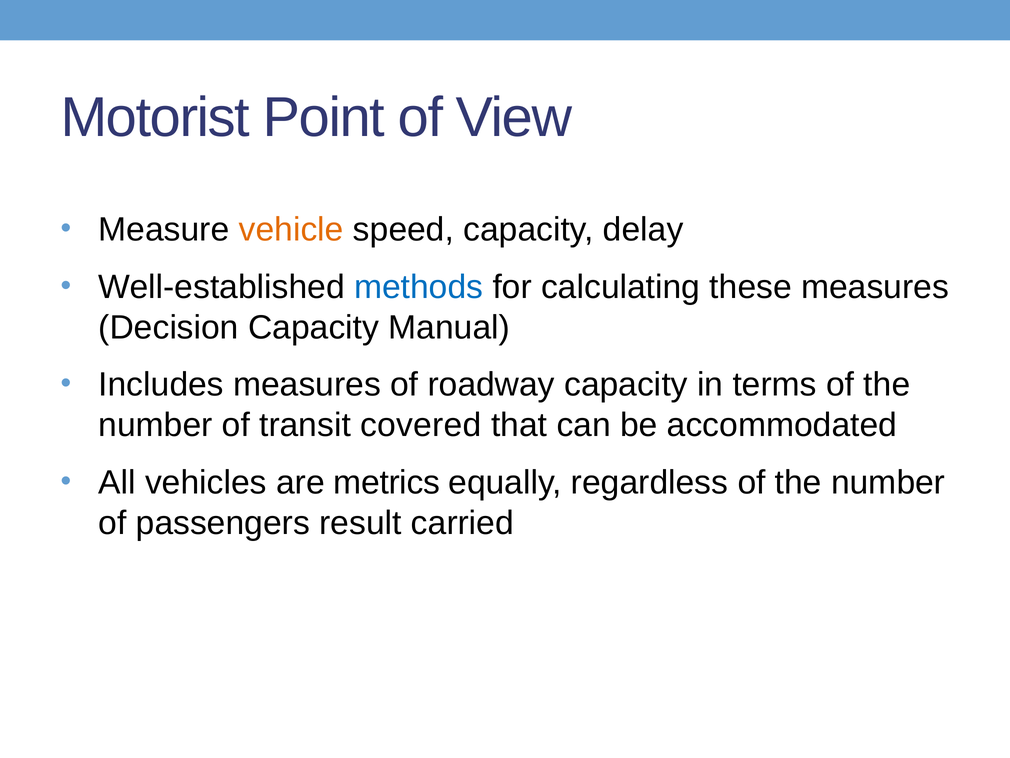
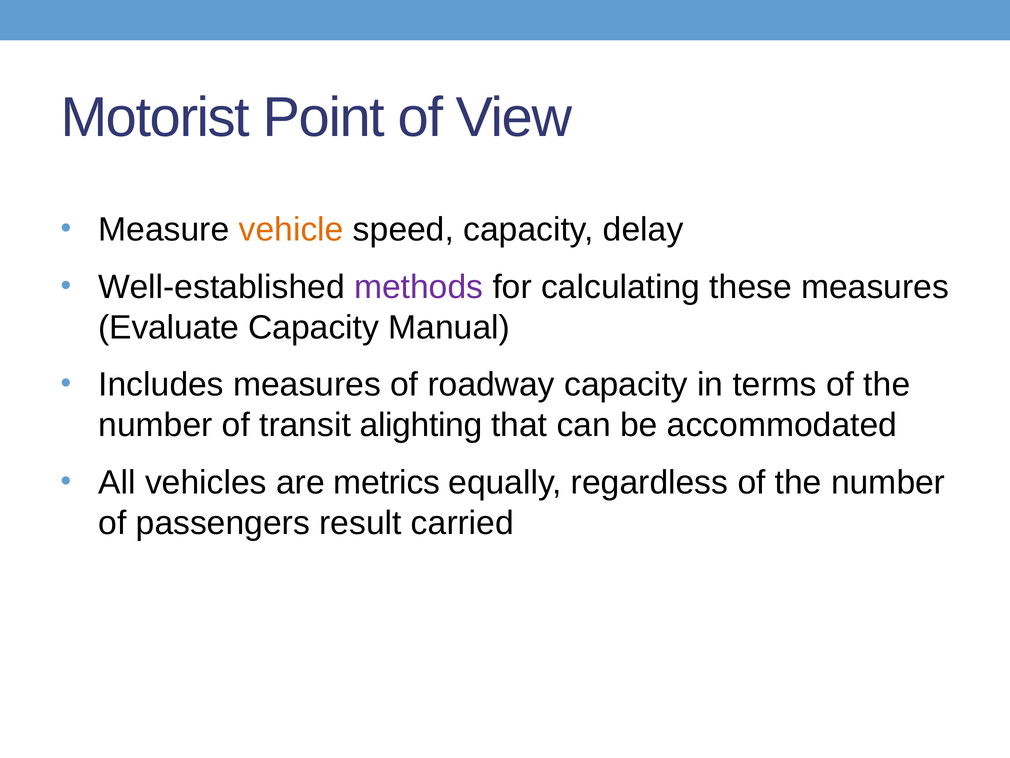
methods colour: blue -> purple
Decision: Decision -> Evaluate
covered: covered -> alighting
